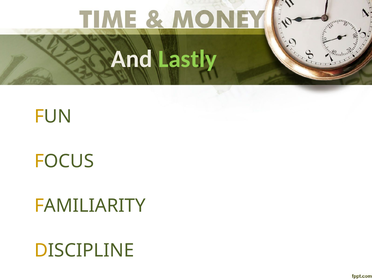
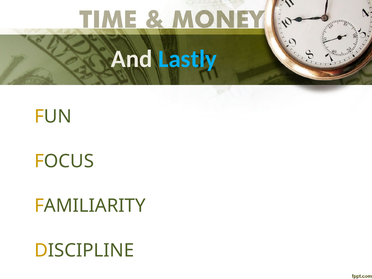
Lastly colour: light green -> light blue
